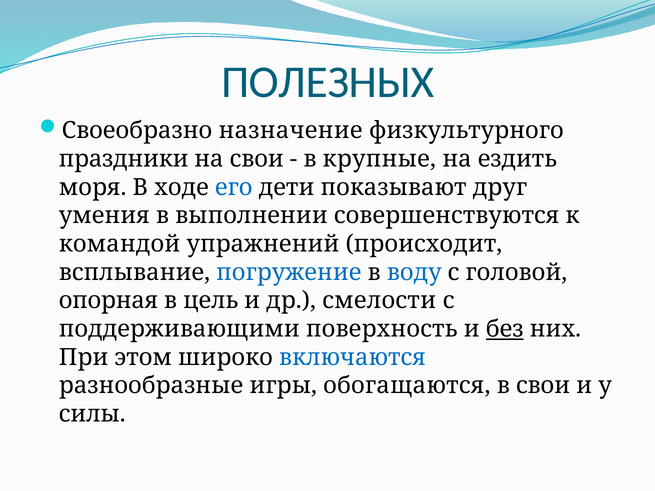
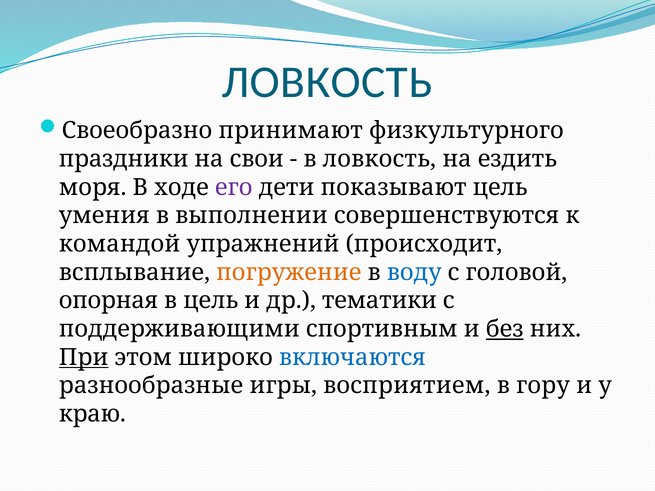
ПОЛЕЗНЫХ at (328, 82): ПОЛЕЗНЫХ -> ЛОВКОСТЬ
назначение: назначение -> принимают
в крупные: крупные -> ловкость
его colour: blue -> purple
показывают друг: друг -> цель
погружение colour: blue -> orange
смелости: смелости -> тематики
поверхность: поверхность -> спортивным
При underline: none -> present
обогащаются: обогащаются -> восприятием
в свои: свои -> гору
силы: силы -> краю
